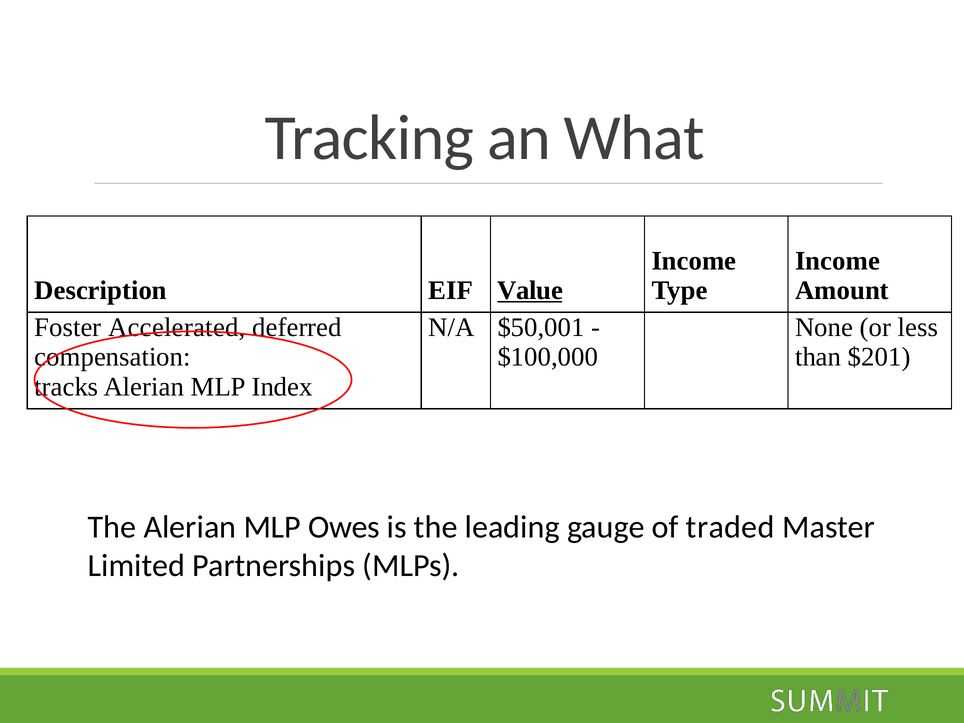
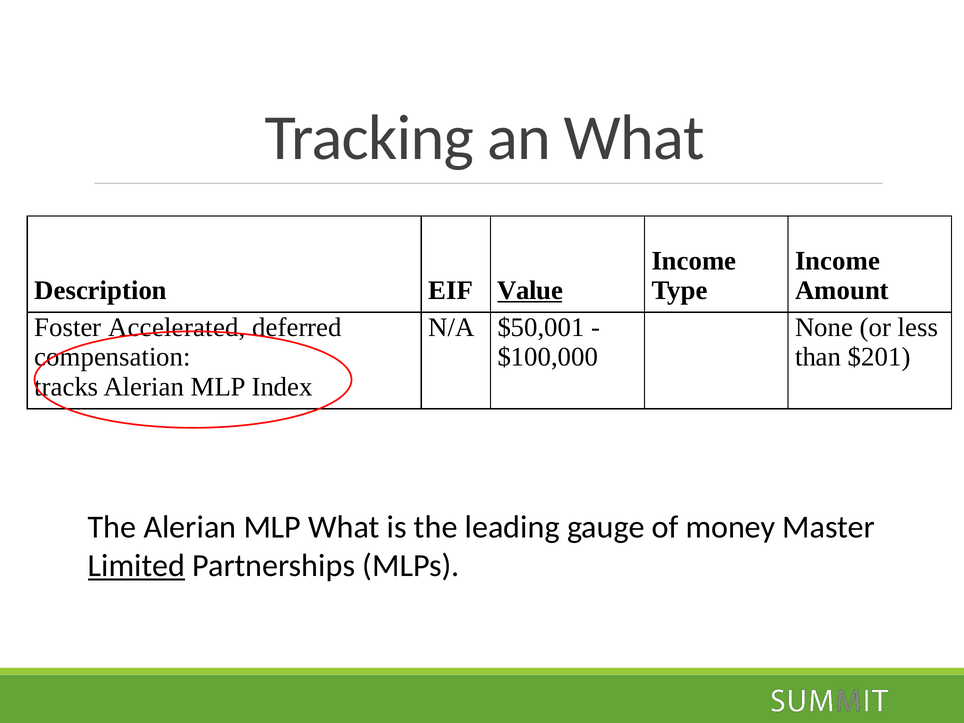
MLP Owes: Owes -> What
traded: traded -> money
Limited underline: none -> present
